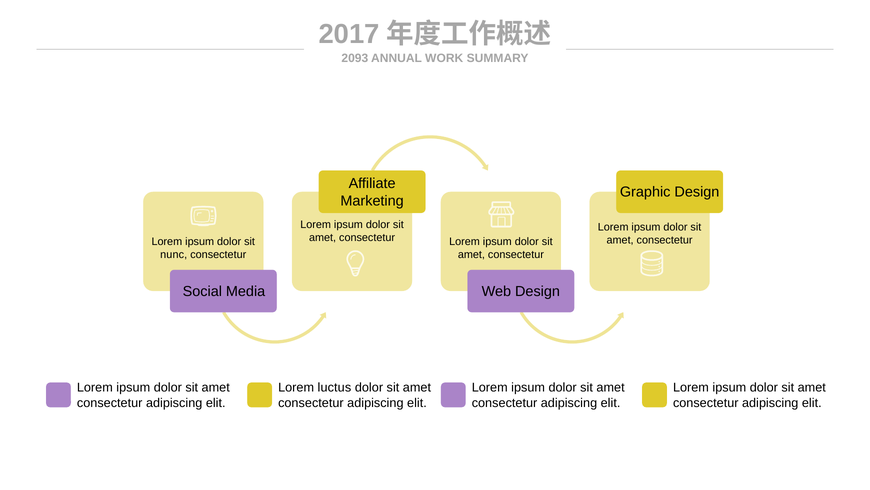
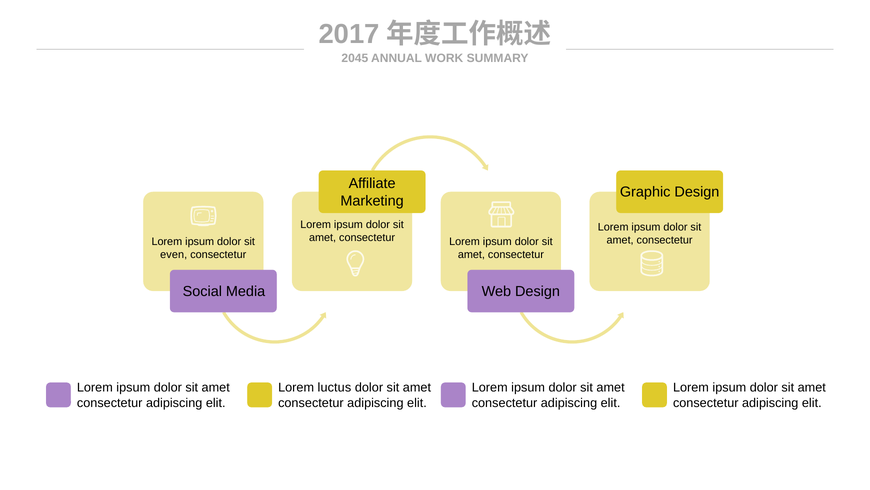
2093: 2093 -> 2045
nunc: nunc -> even
